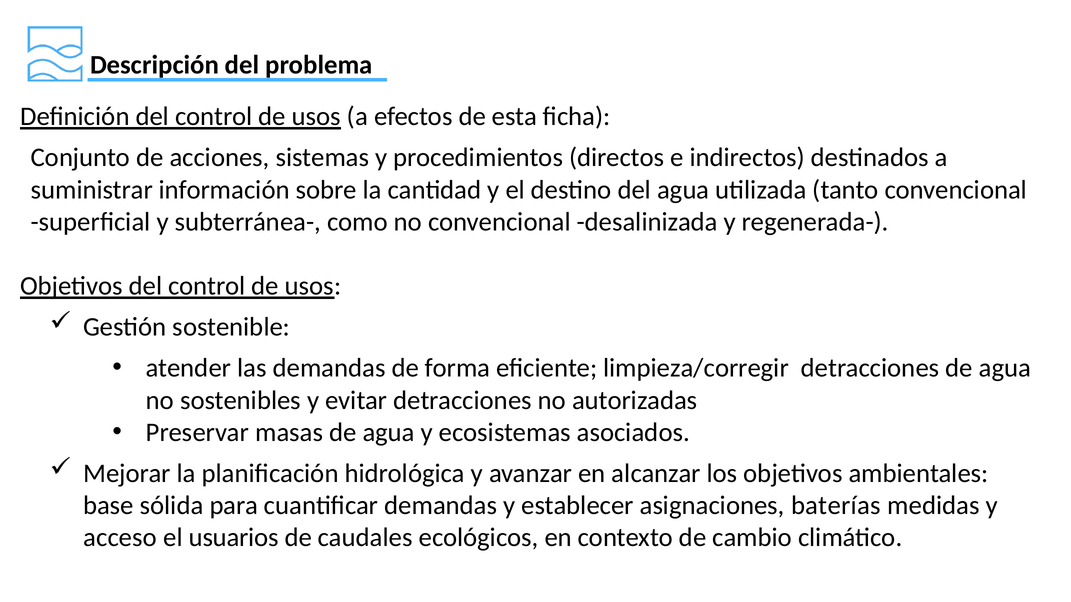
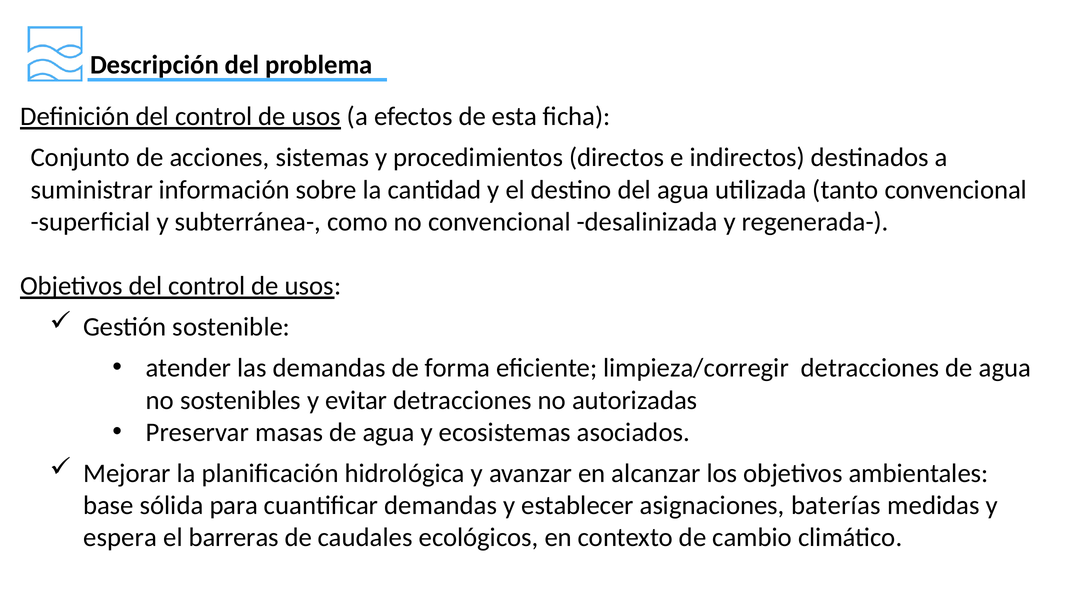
acceso: acceso -> espera
usuarios: usuarios -> barreras
